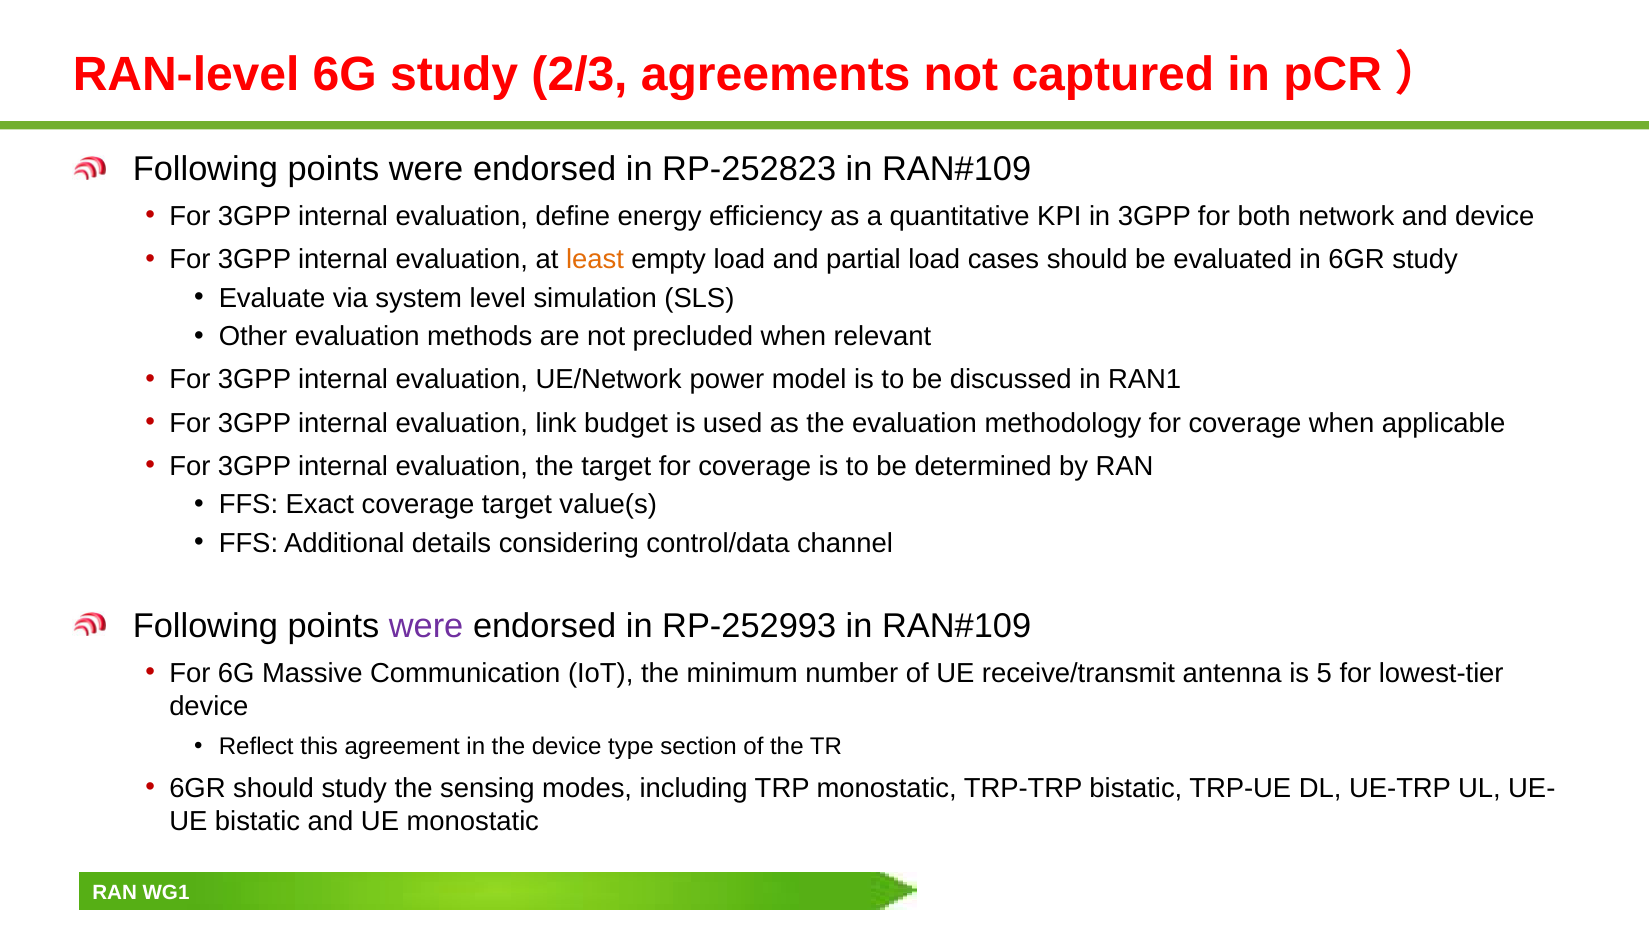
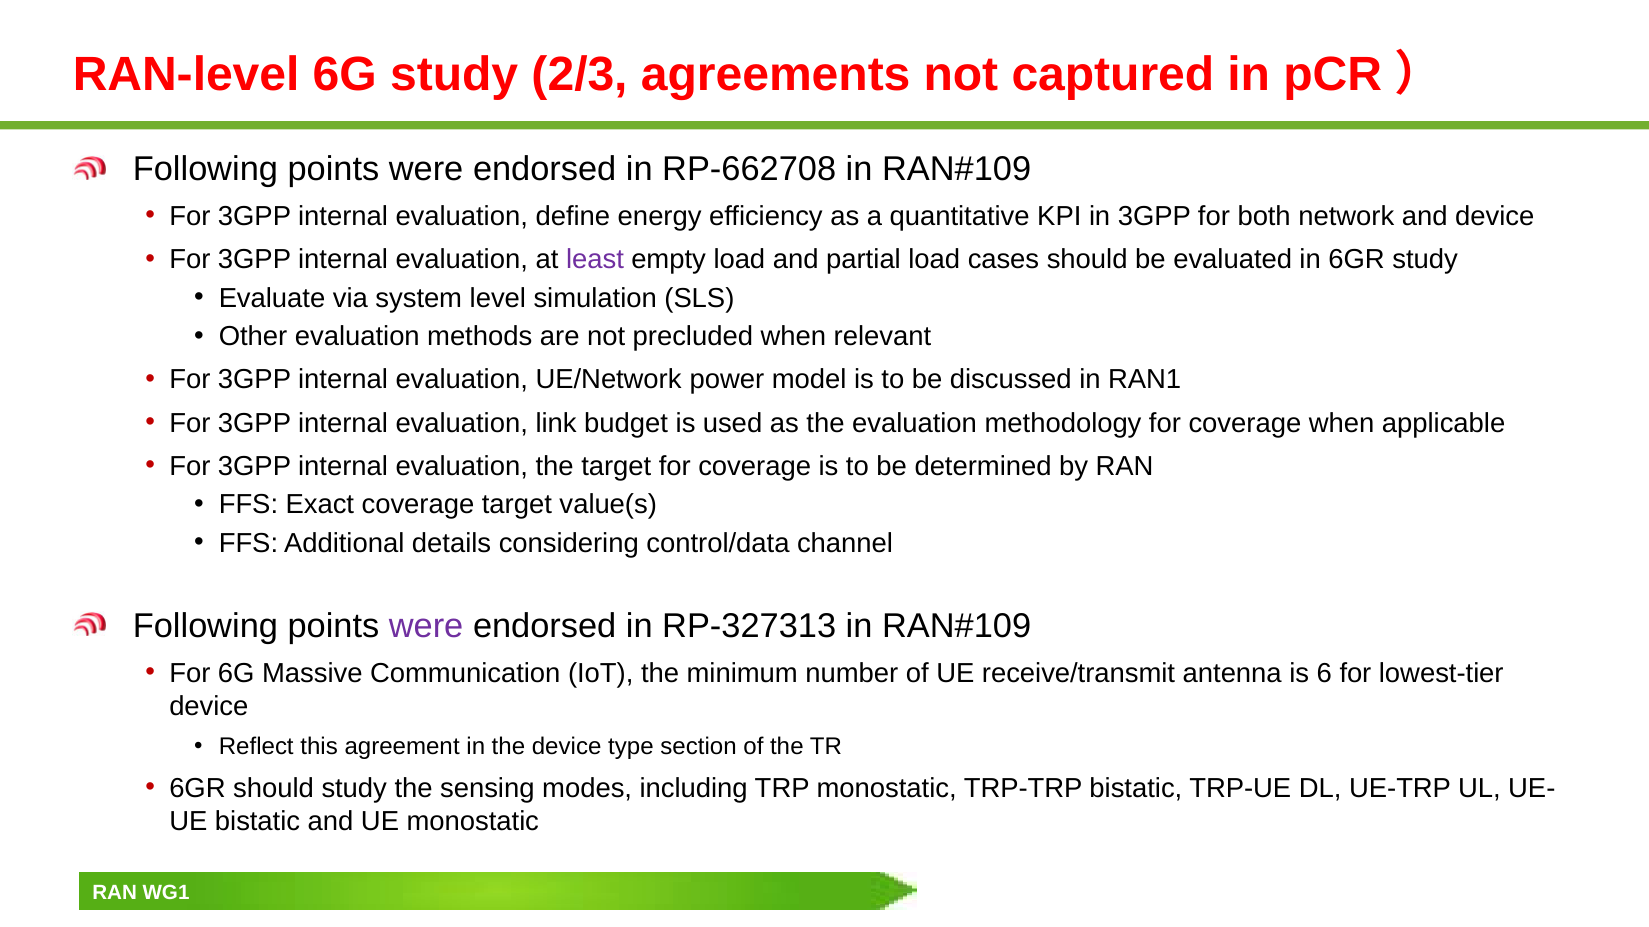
RP-252823: RP-252823 -> RP-662708
least colour: orange -> purple
RP-252993: RP-252993 -> RP-327313
5: 5 -> 6
